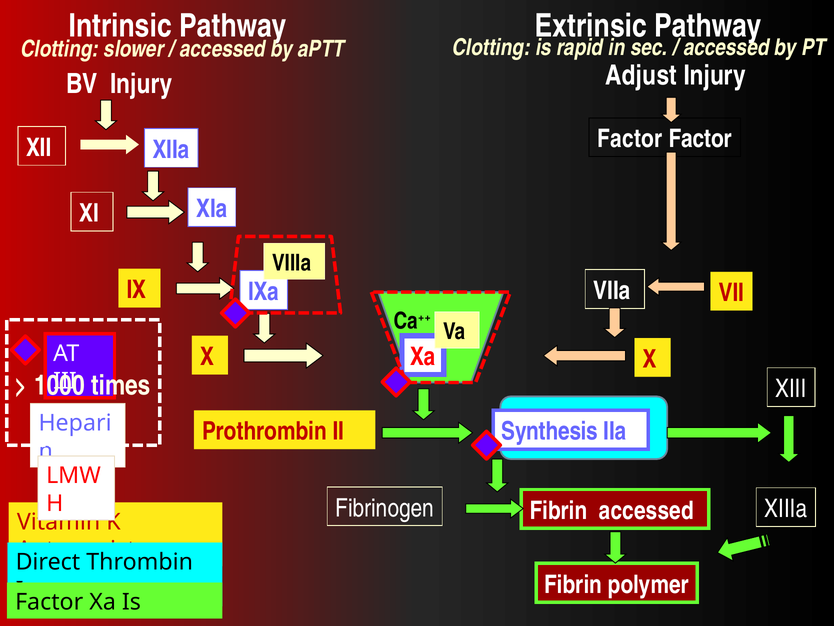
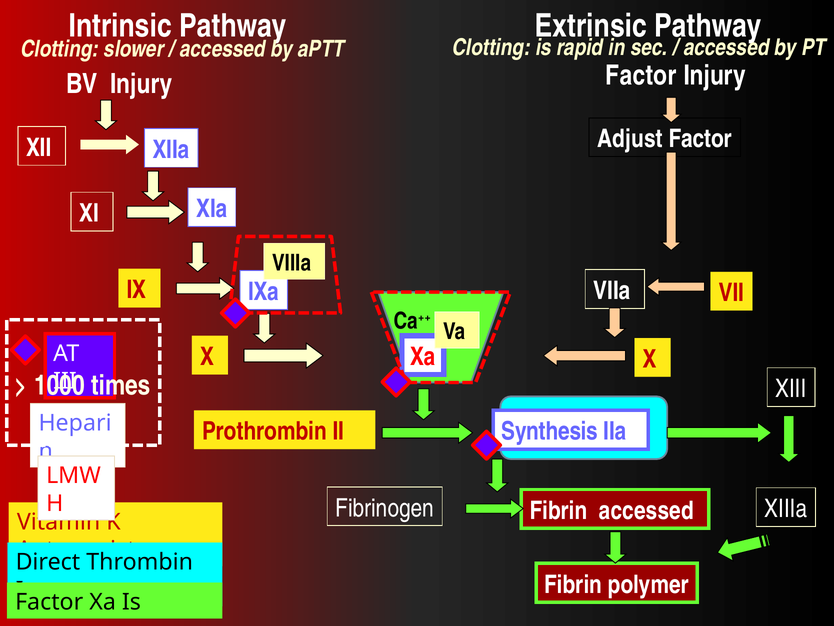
Injury Adjust: Adjust -> Factor
XIIa Factor: Factor -> Adjust
